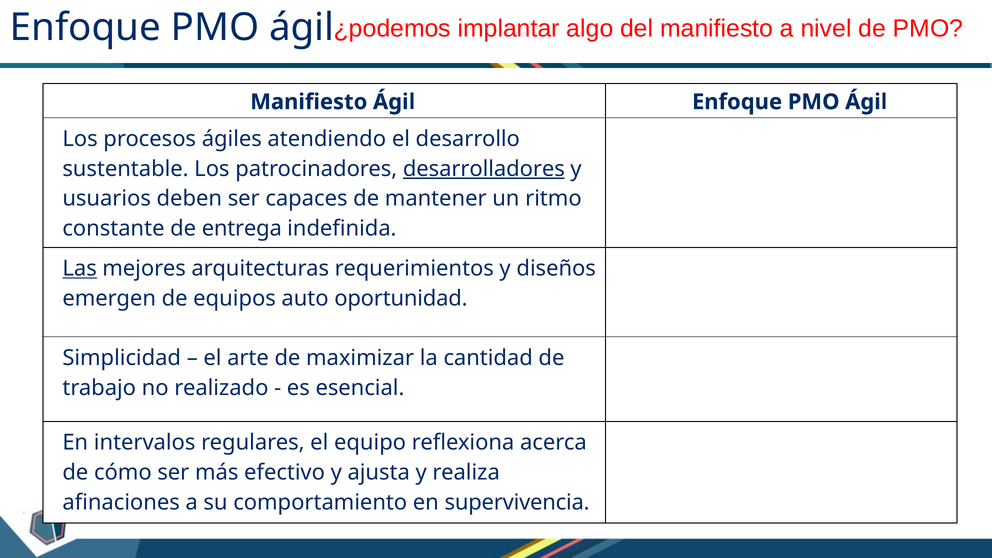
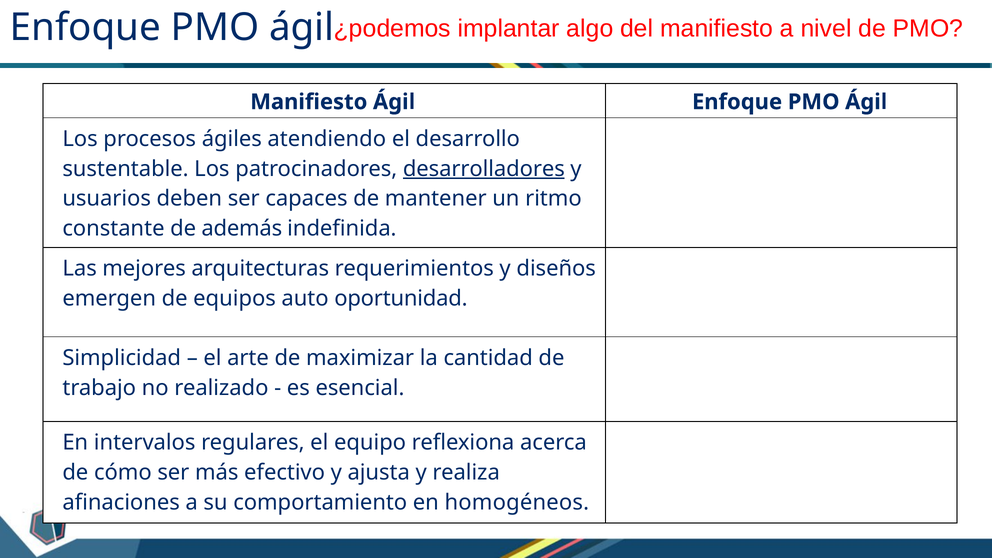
entrega: entrega -> además
Las underline: present -> none
supervivencia: supervivencia -> homogéneos
